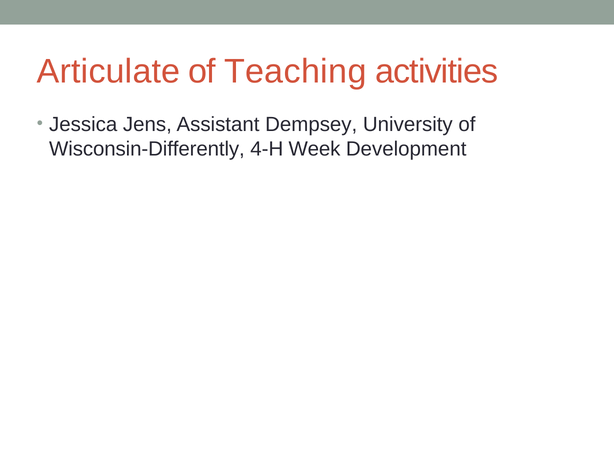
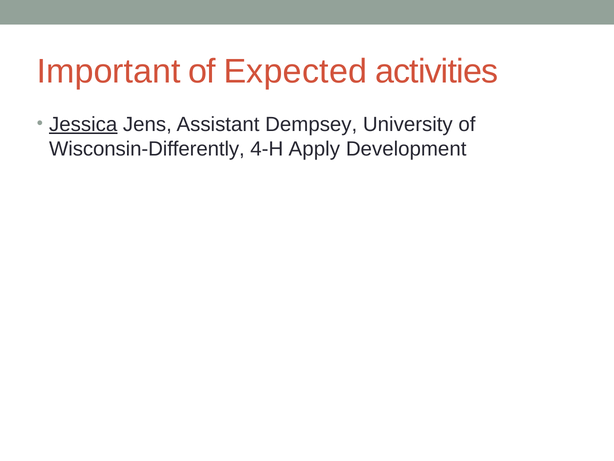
Articulate: Articulate -> Important
Teaching: Teaching -> Expected
Jessica underline: none -> present
Week: Week -> Apply
